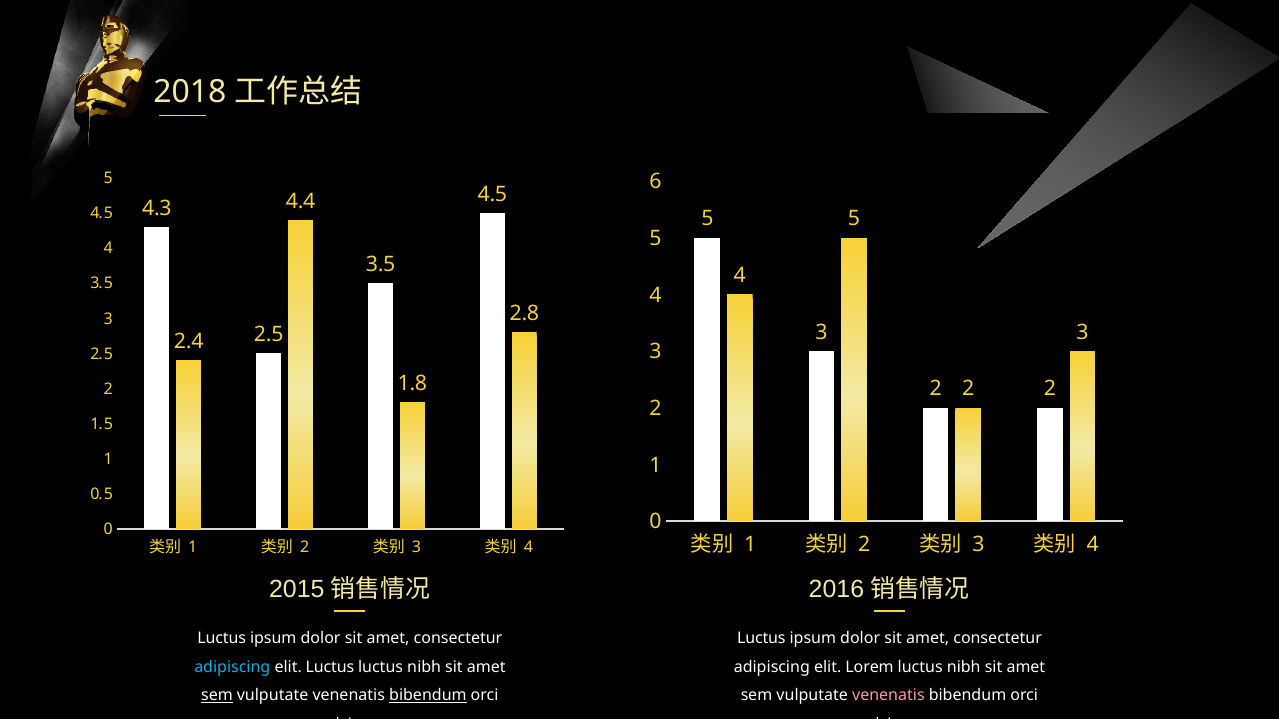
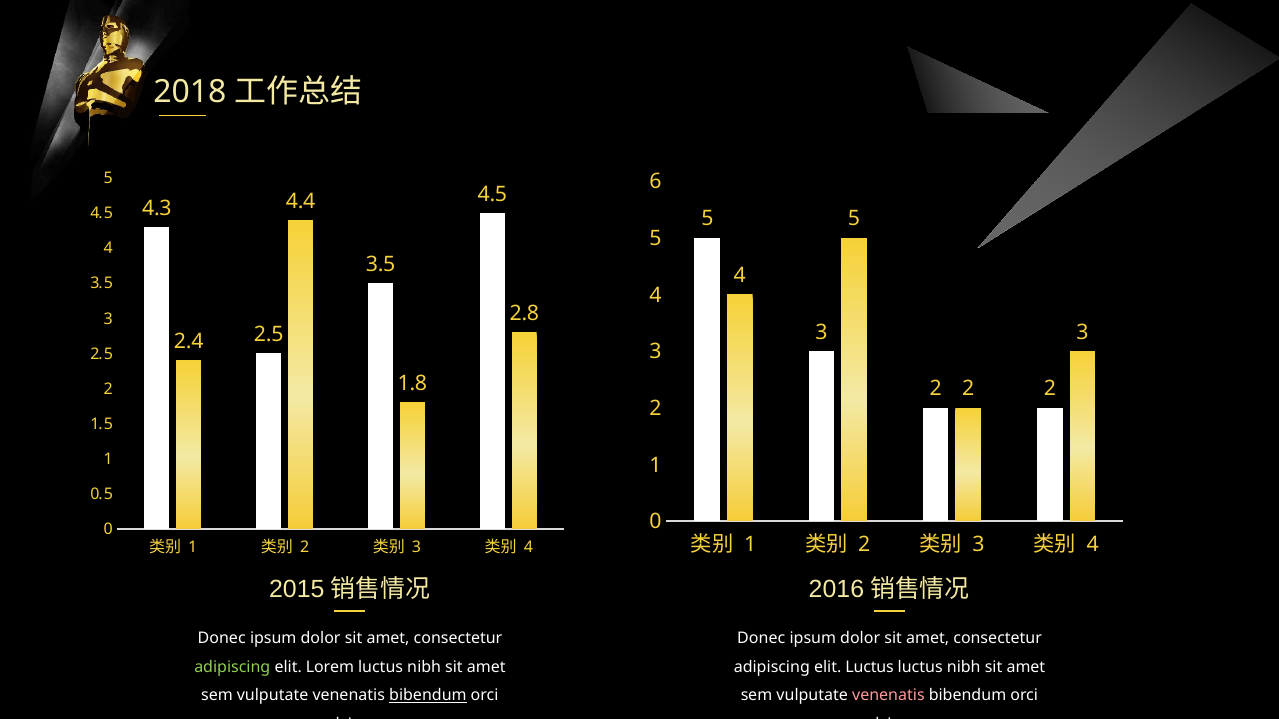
Luctus at (222, 638): Luctus -> Donec
Luctus at (761, 638): Luctus -> Donec
adipiscing at (232, 667) colour: light blue -> light green
elit Luctus: Luctus -> Lorem
elit Lorem: Lorem -> Luctus
sem at (217, 696) underline: present -> none
